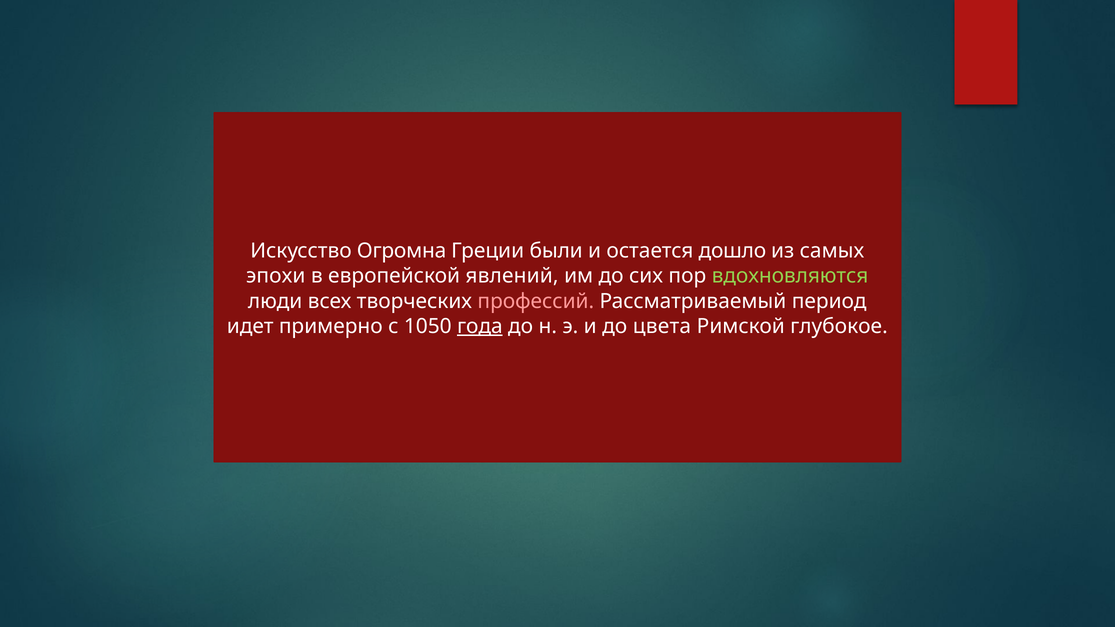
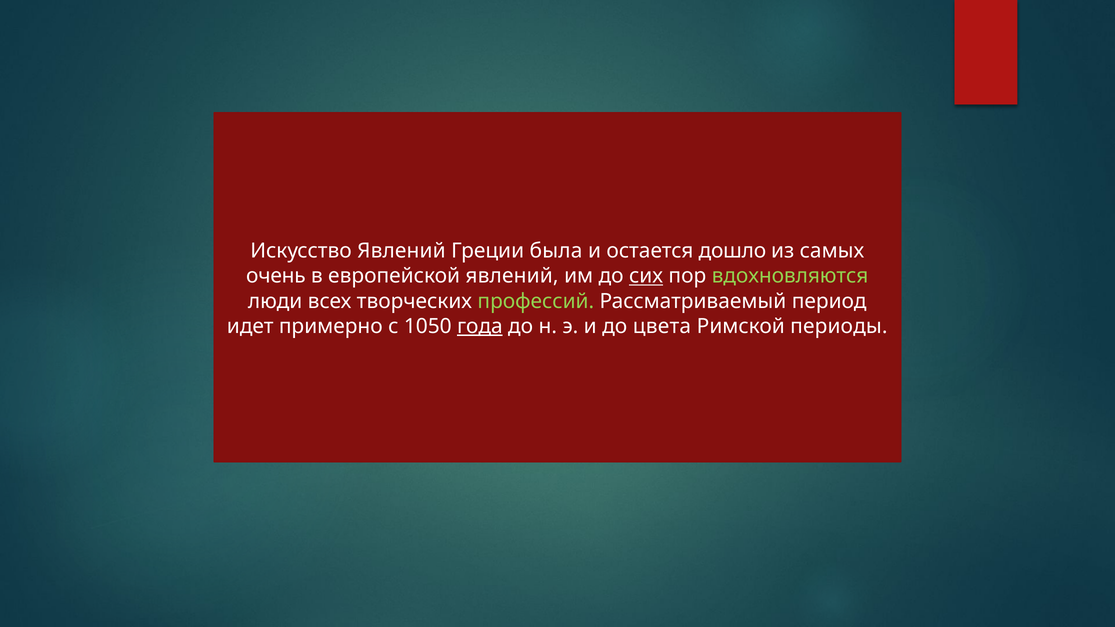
Искусство Огромна: Огромна -> Явлений
были: были -> была
эпохи: эпохи -> очень
сих underline: none -> present
профессий colour: pink -> light green
глубокое: глубокое -> периоды
